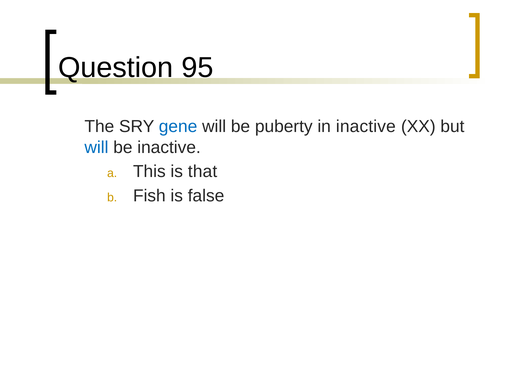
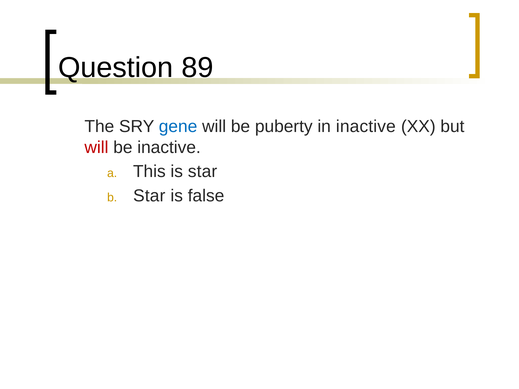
95: 95 -> 89
will at (96, 147) colour: blue -> red
is that: that -> star
Fish at (149, 196): Fish -> Star
